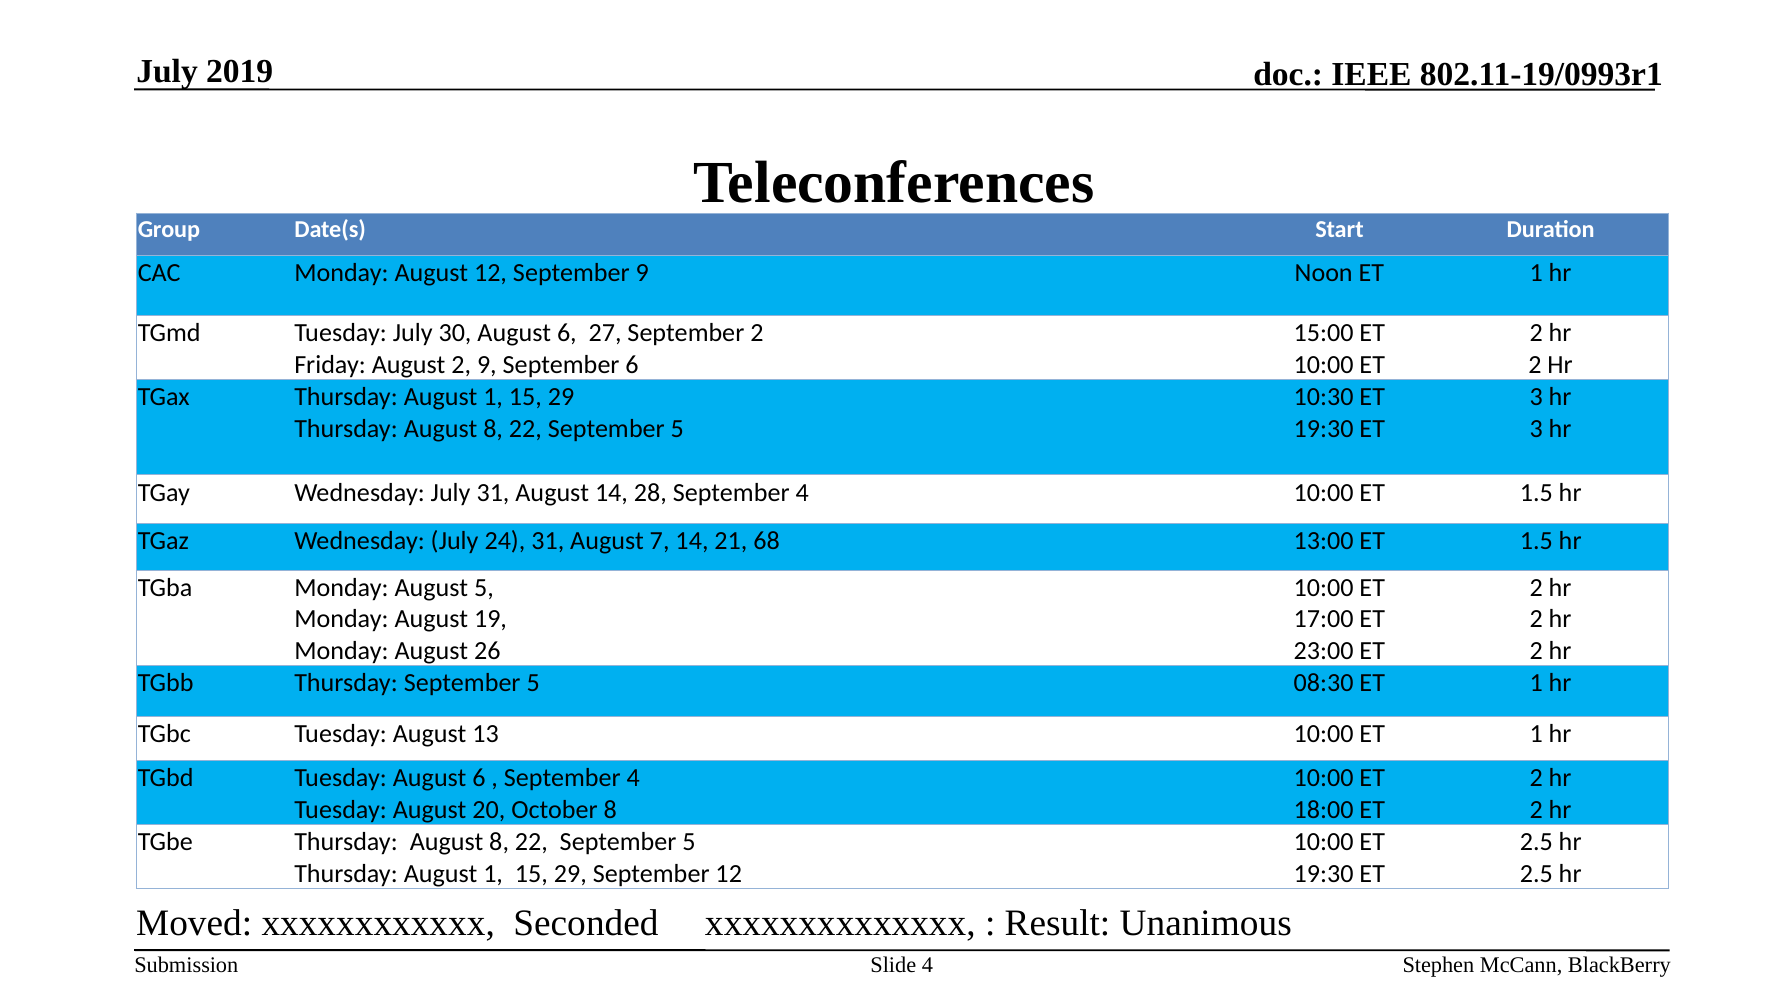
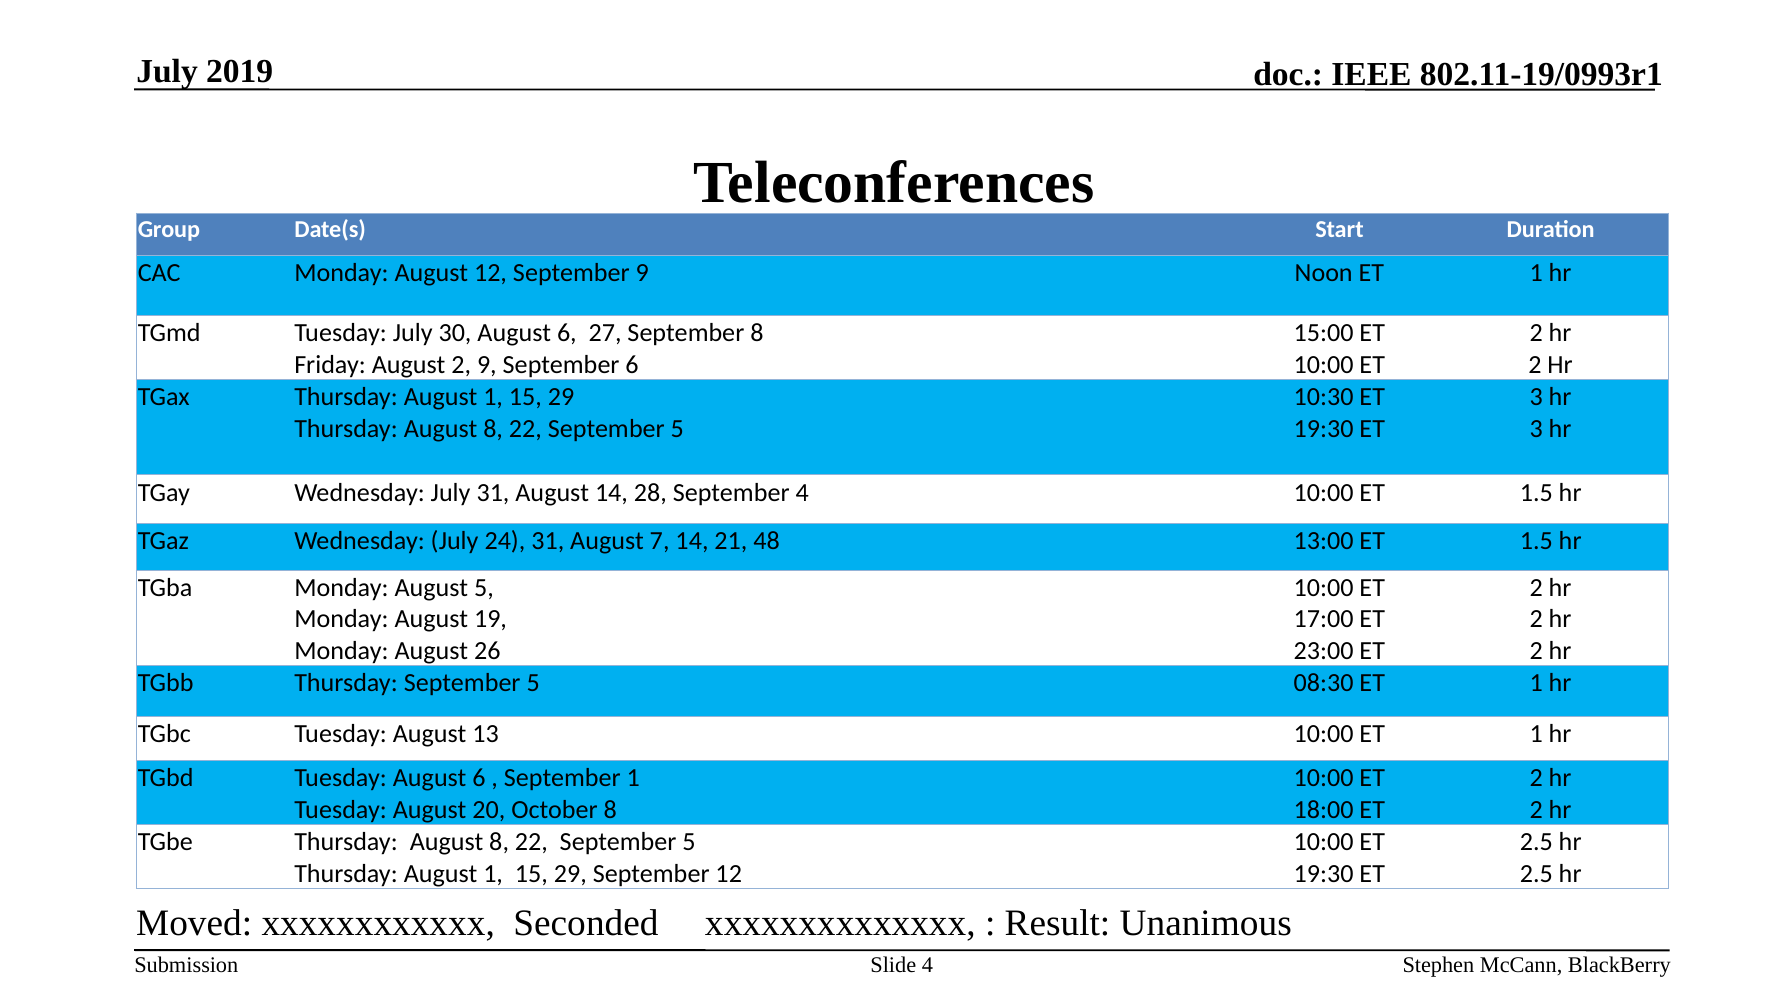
September 2: 2 -> 8
68: 68 -> 48
4 at (633, 778): 4 -> 1
